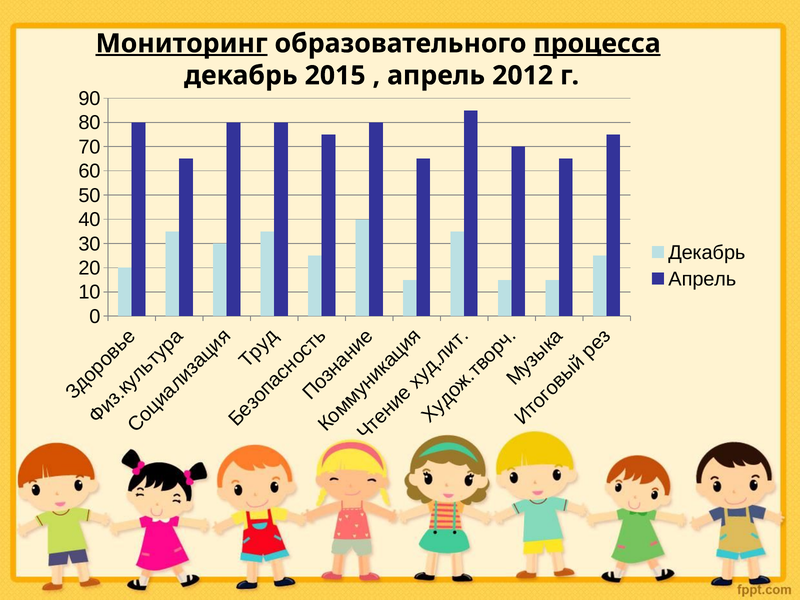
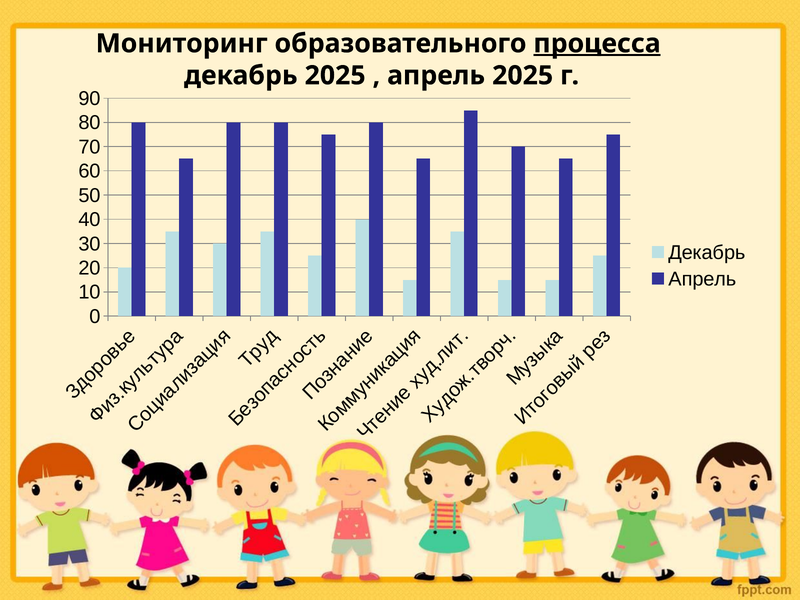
Мониторинг underline: present -> none
декабрь 2015: 2015 -> 2025
апрель 2012: 2012 -> 2025
